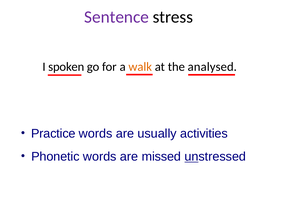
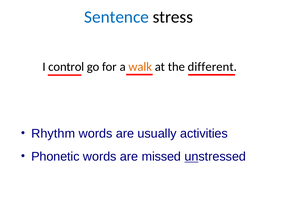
Sentence colour: purple -> blue
spoken: spoken -> control
analysed: analysed -> different
Practice: Practice -> Rhythm
